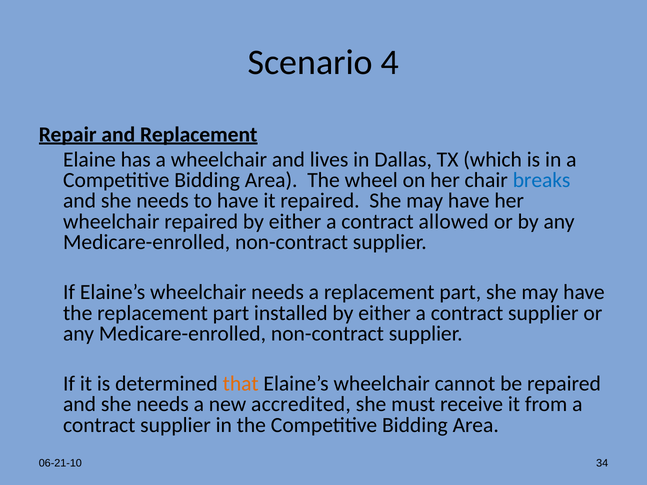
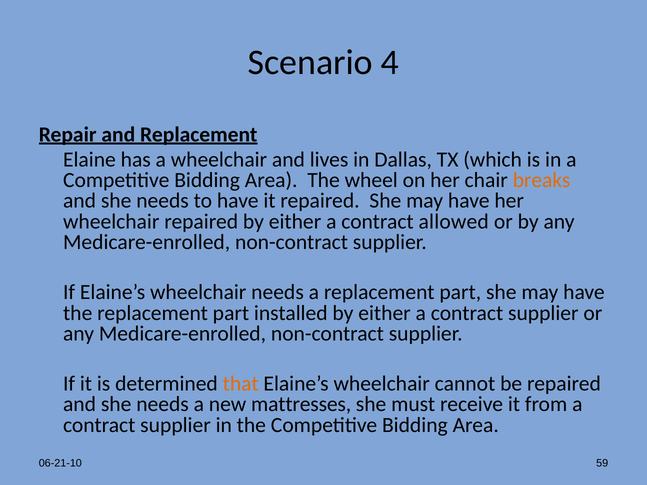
breaks colour: blue -> orange
accredited: accredited -> mattresses
34: 34 -> 59
